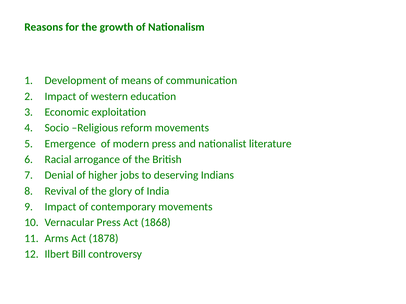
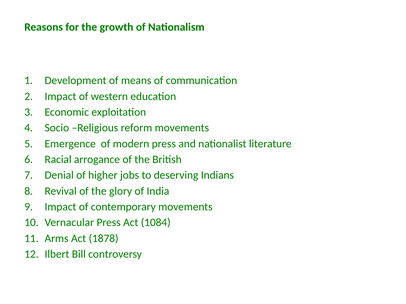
1868: 1868 -> 1084
